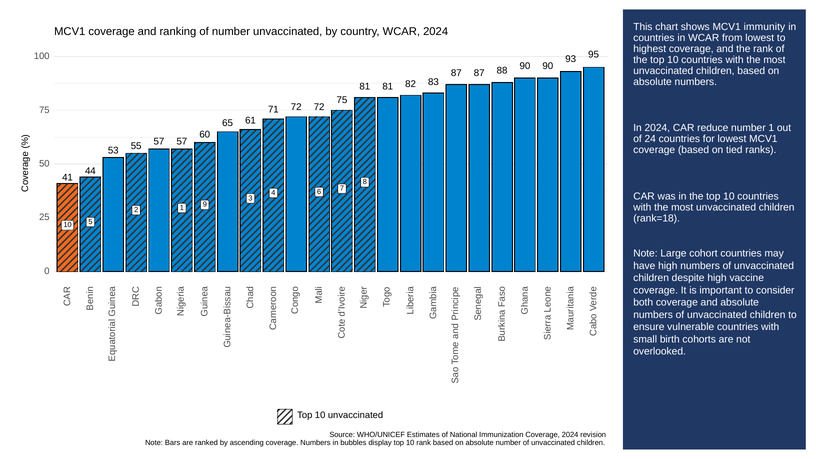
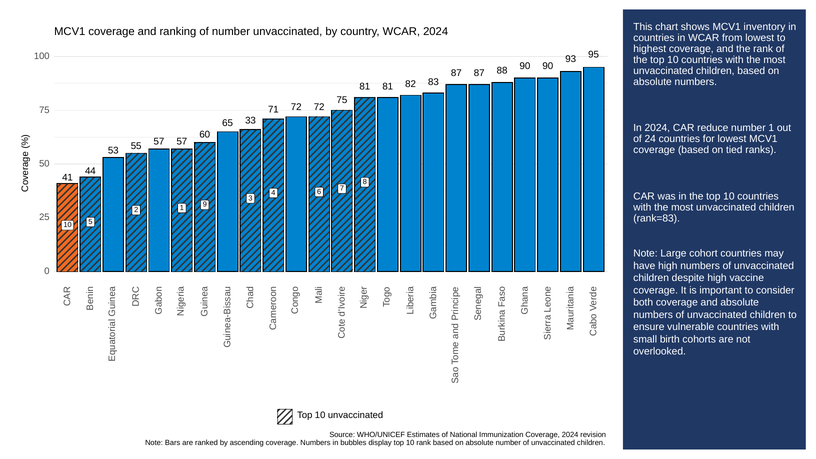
immunity: immunity -> inventory
61: 61 -> 33
rank=18: rank=18 -> rank=83
